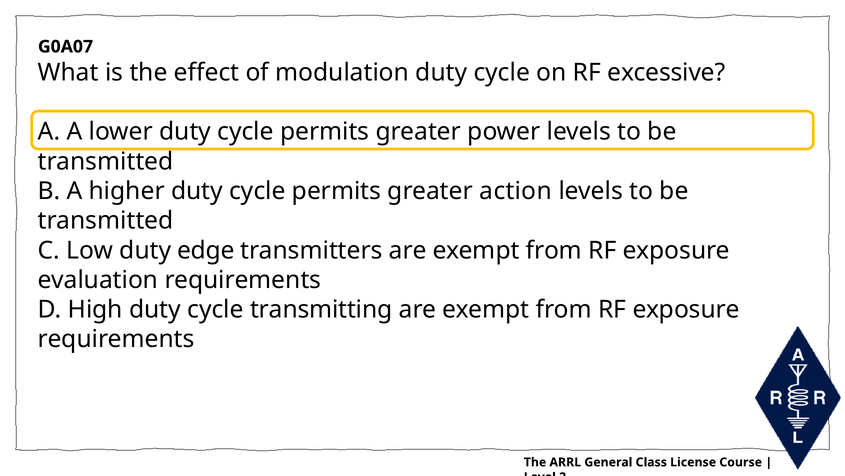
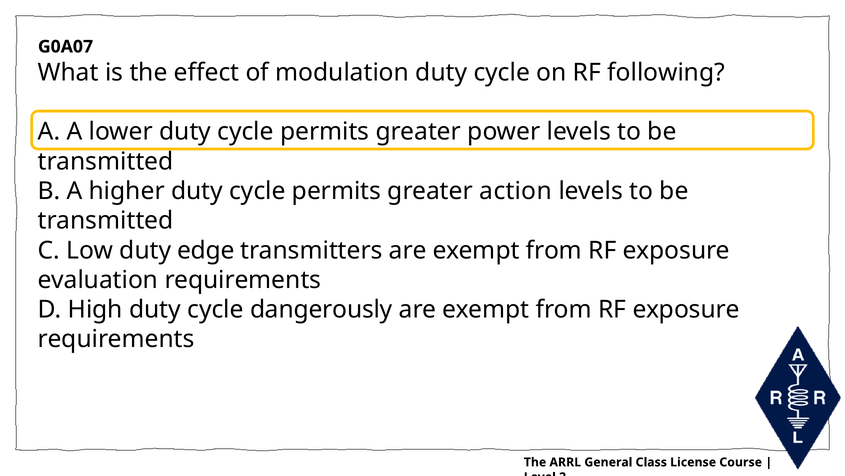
excessive: excessive -> following
transmitting: transmitting -> dangerously
